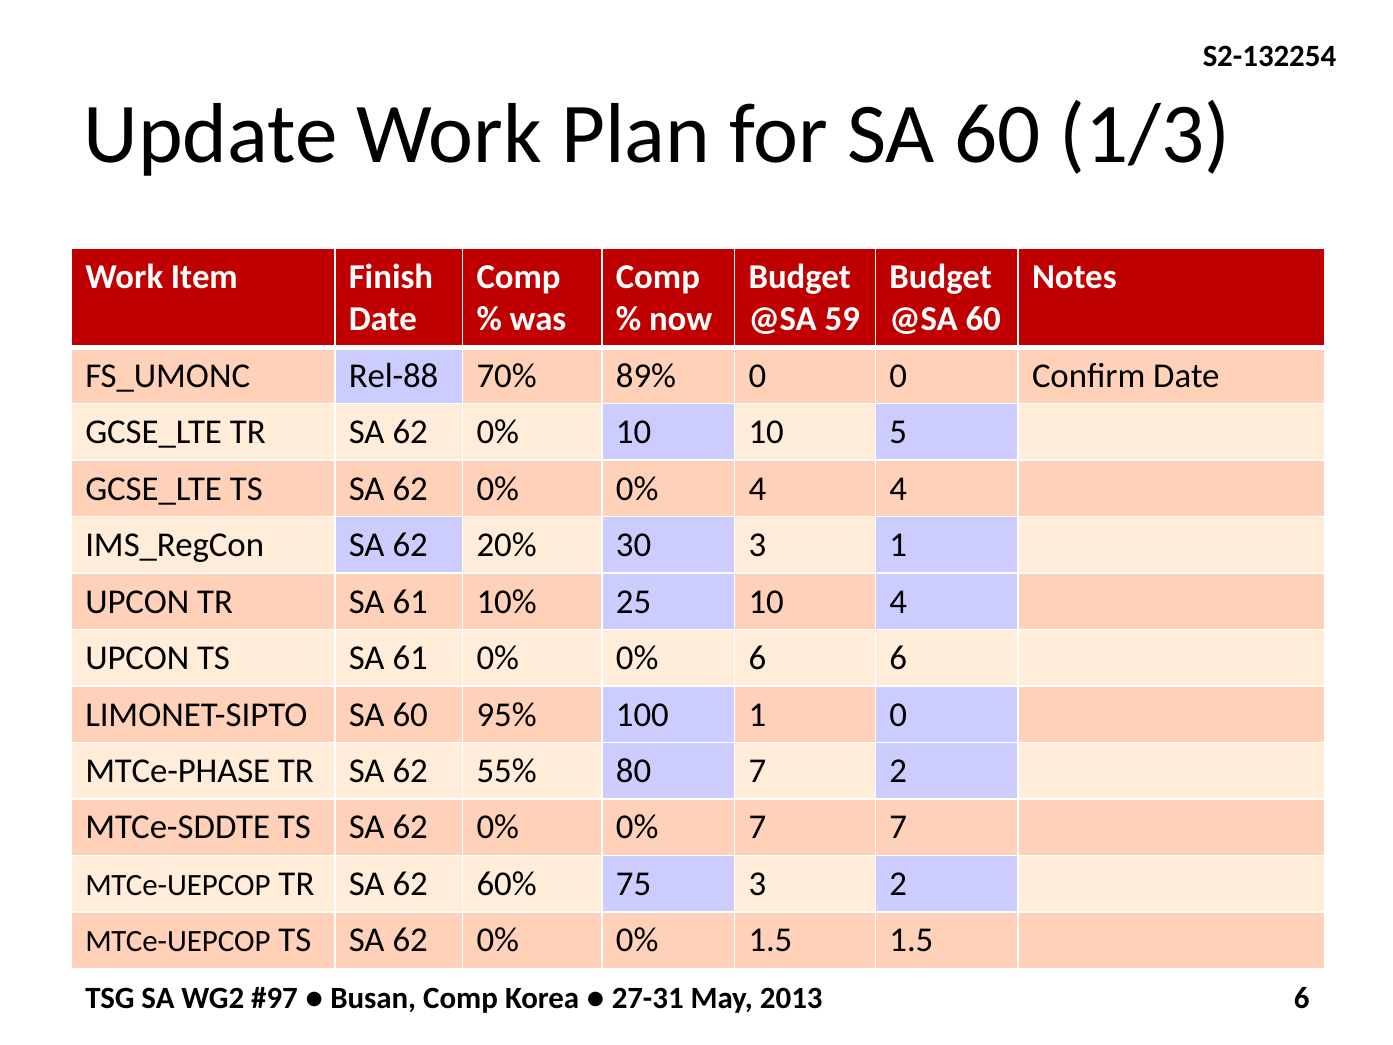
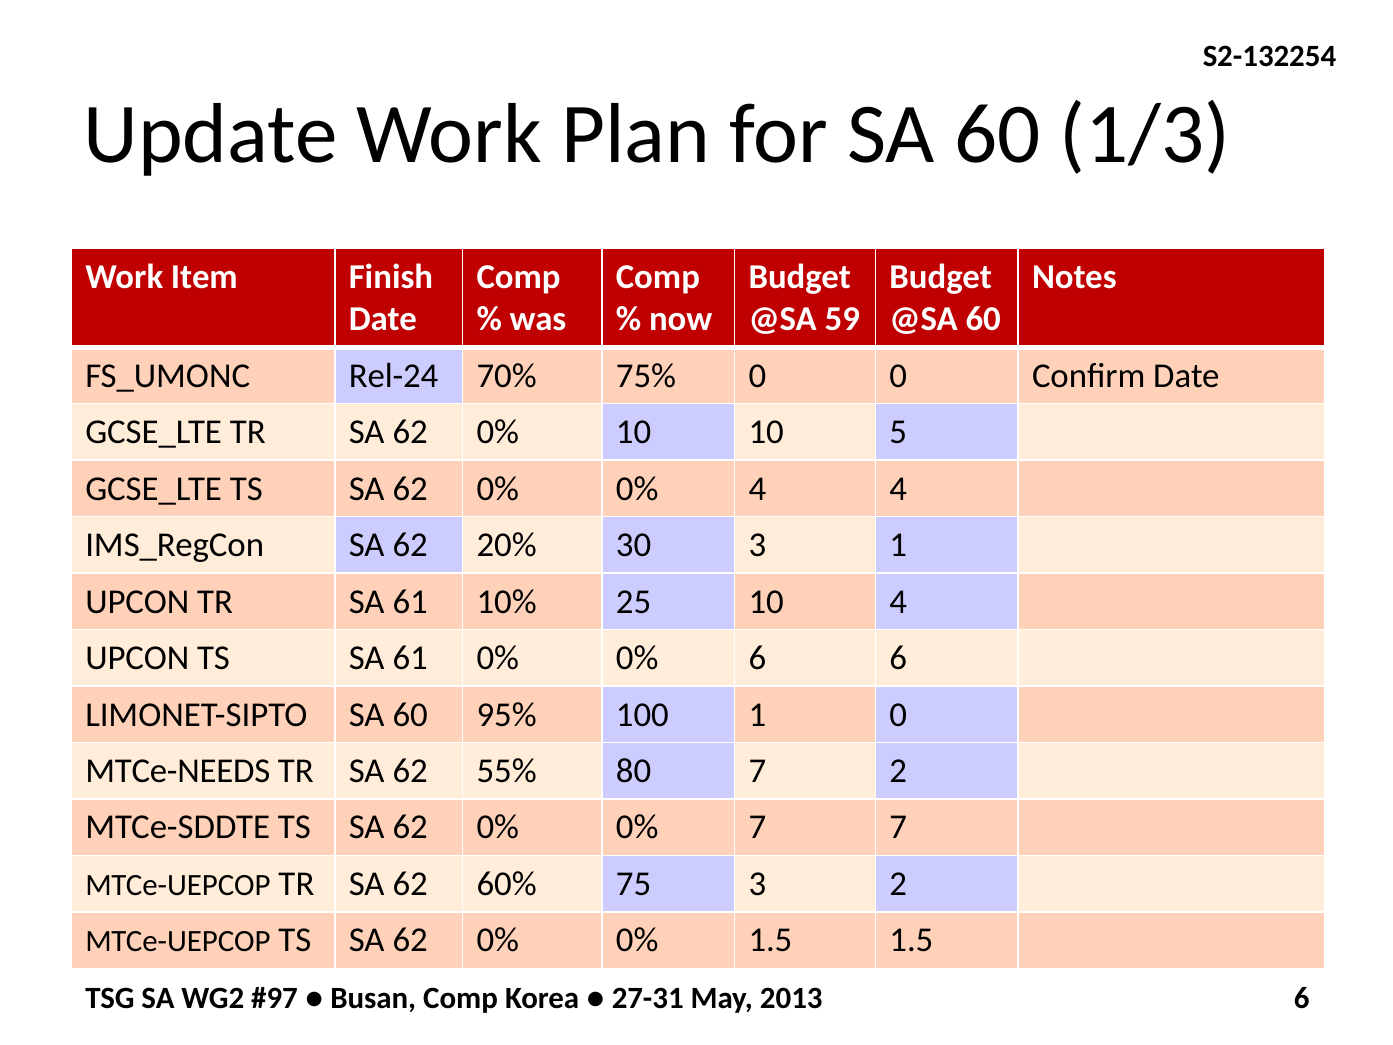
Rel-88: Rel-88 -> Rel-24
89%: 89% -> 75%
MTCe-PHASE: MTCe-PHASE -> MTCe-NEEDS
